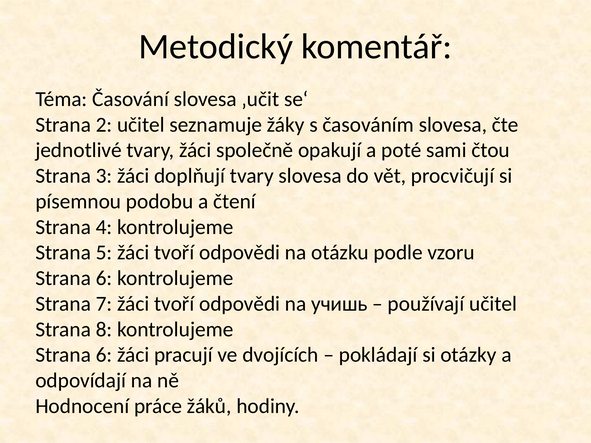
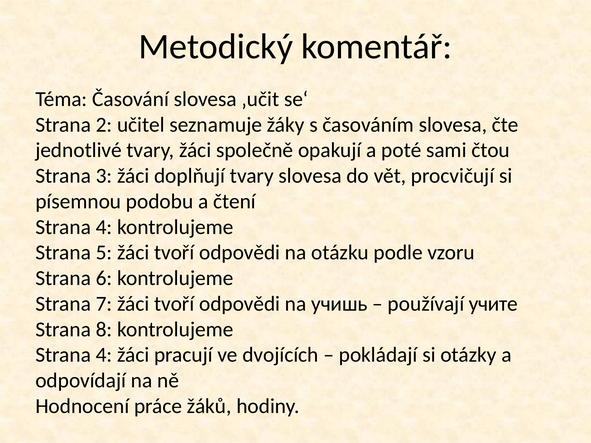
používají učitel: učitel -> учите
6 at (104, 355): 6 -> 4
